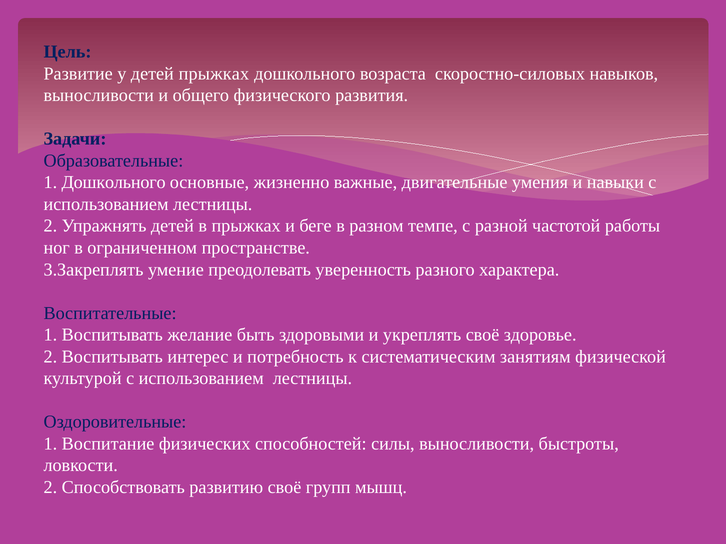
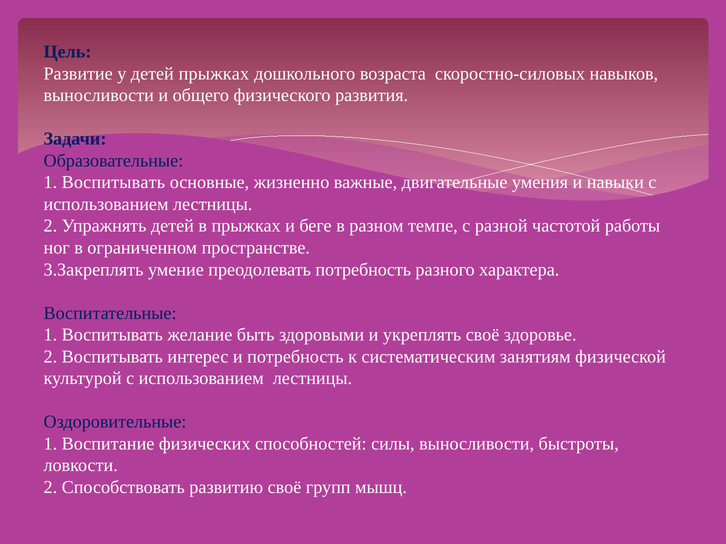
Дошкольного at (114, 183): Дошкольного -> Воспитывать
преодолевать уверенность: уверенность -> потребность
